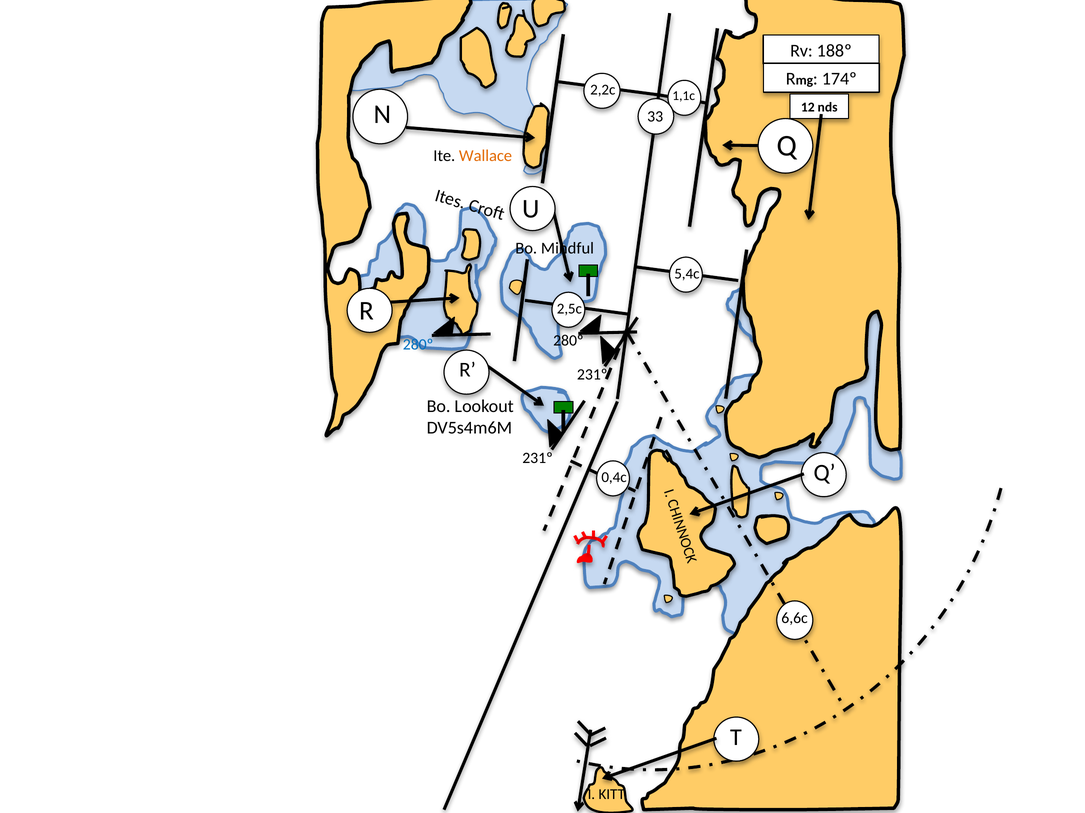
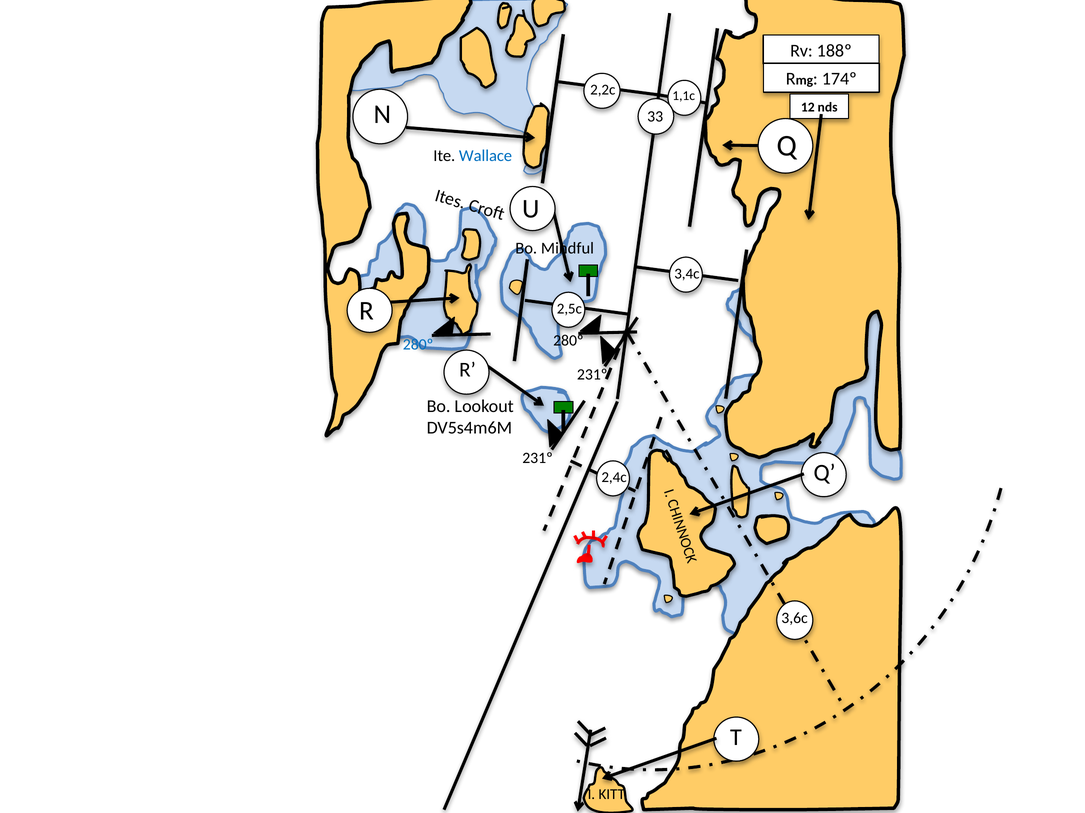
Wallace colour: orange -> blue
5,4c: 5,4c -> 3,4c
0,4c: 0,4c -> 2,4c
6,6c: 6,6c -> 3,6c
